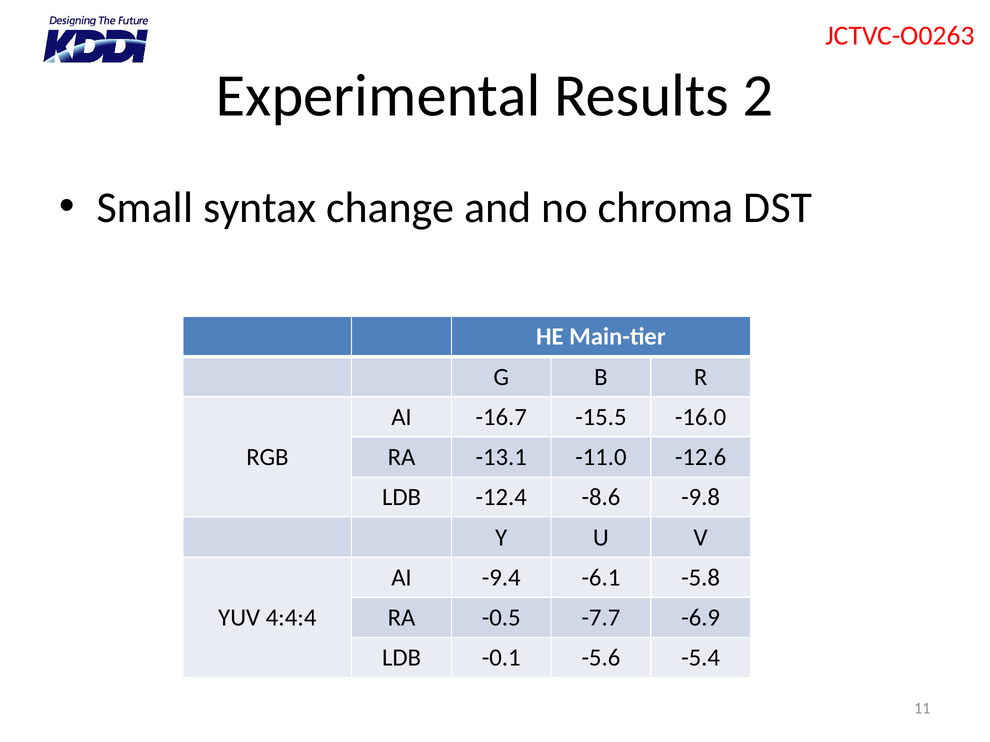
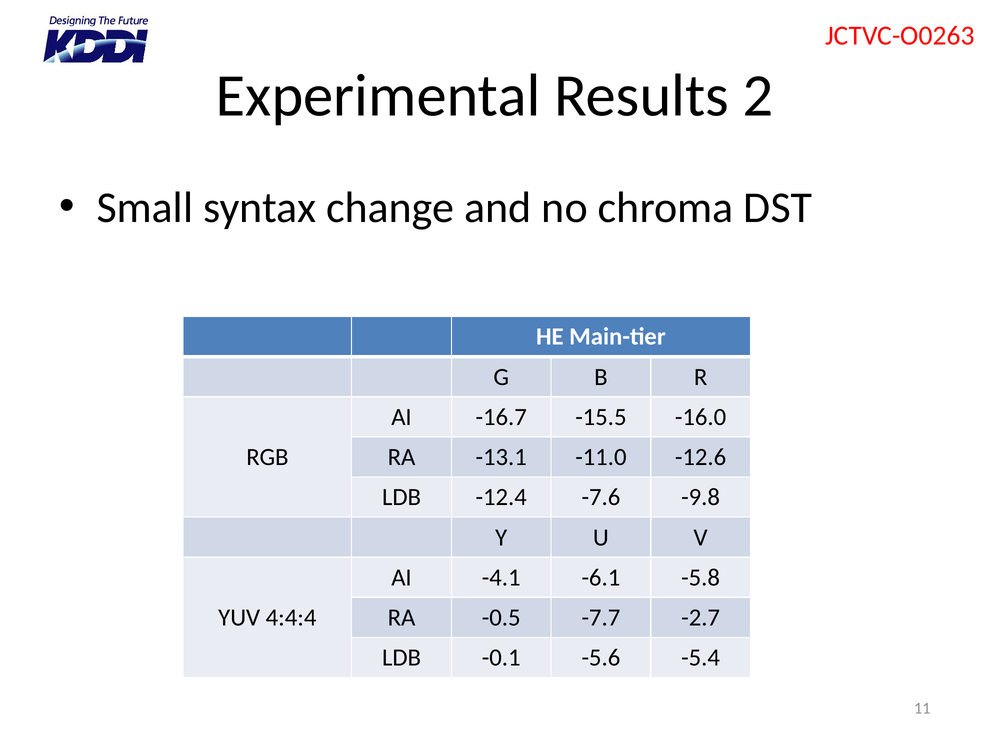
-8.6: -8.6 -> -7.6
-9.4: -9.4 -> -4.1
-6.9: -6.9 -> -2.7
